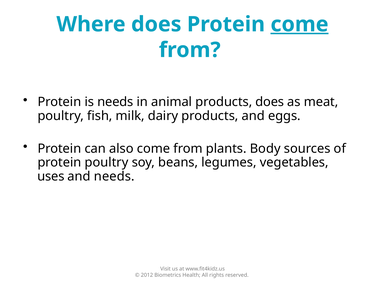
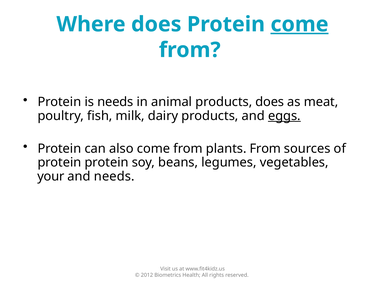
eggs underline: none -> present
plants Body: Body -> From
protein poultry: poultry -> protein
uses: uses -> your
